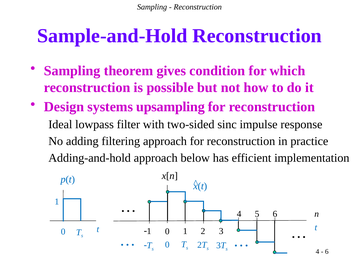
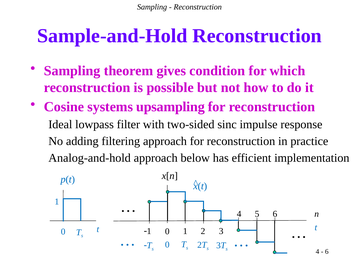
Design: Design -> Cosine
Adding-and-hold: Adding-and-hold -> Analog-and-hold
